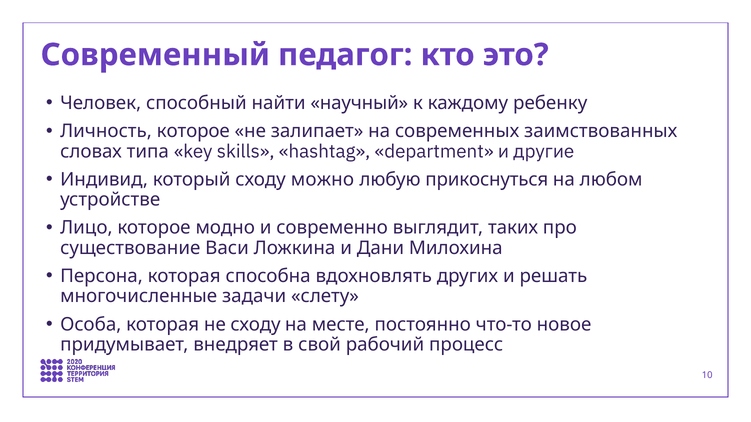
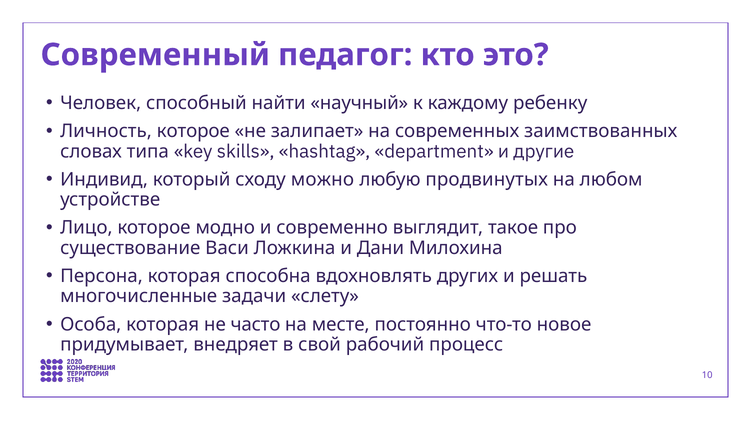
прикоснуться: прикоснуться -> продвинутых
таких: таких -> такое
не сходу: сходу -> часто
